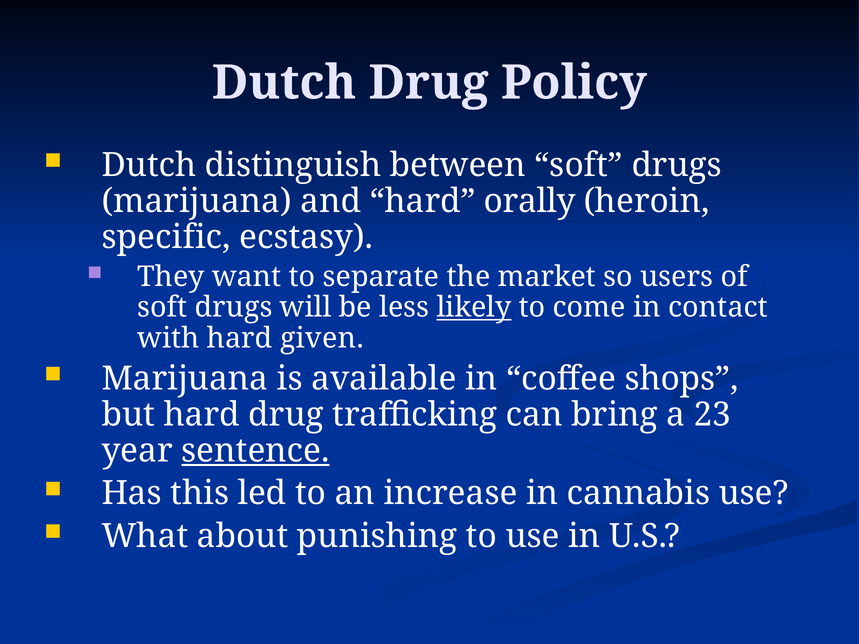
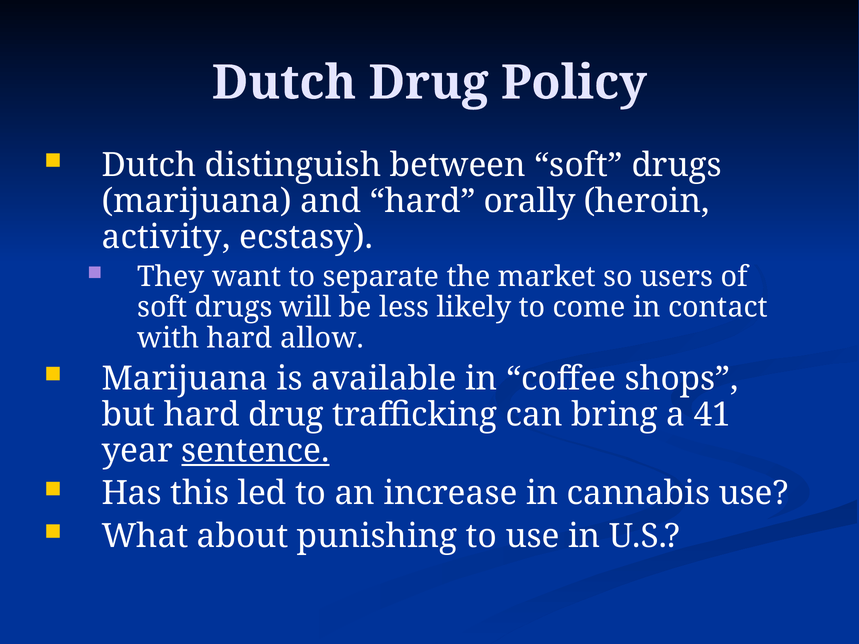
specific: specific -> activity
likely underline: present -> none
given: given -> allow
23: 23 -> 41
